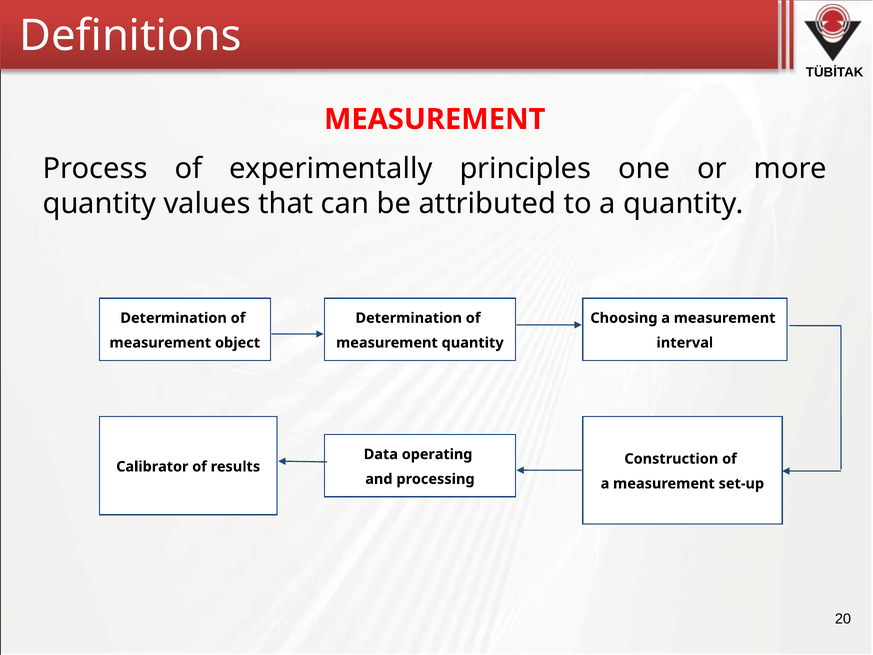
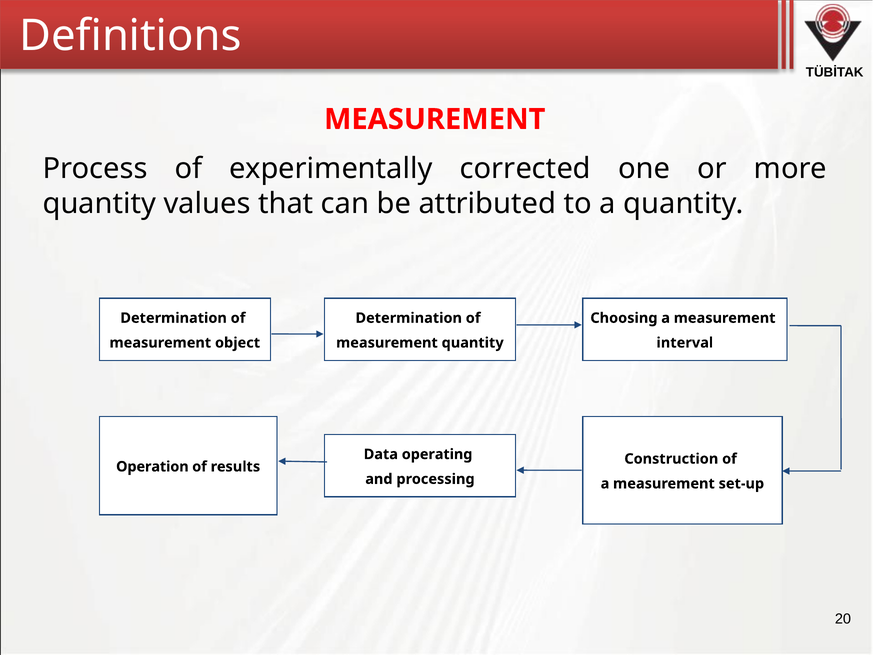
principles: principles -> corrected
Calibrator: Calibrator -> Operation
